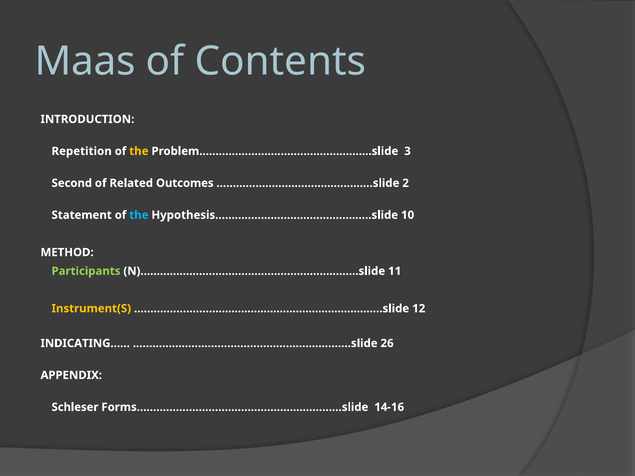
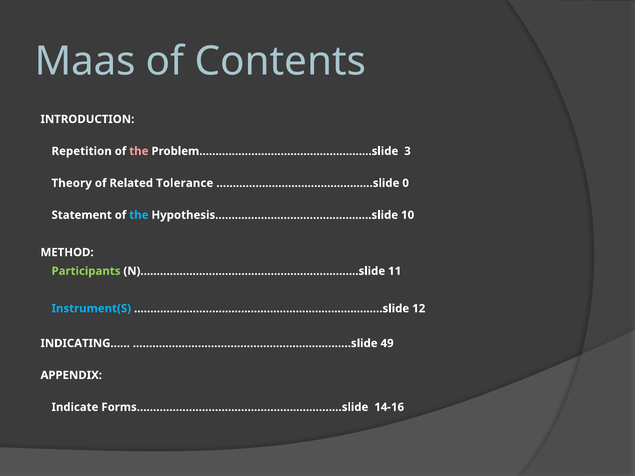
the at (139, 151) colour: yellow -> pink
Second: Second -> Theory
Outcomes: Outcomes -> Tolerance
2: 2 -> 0
Instrument(S colour: yellow -> light blue
26: 26 -> 49
Schleser: Schleser -> Indicate
